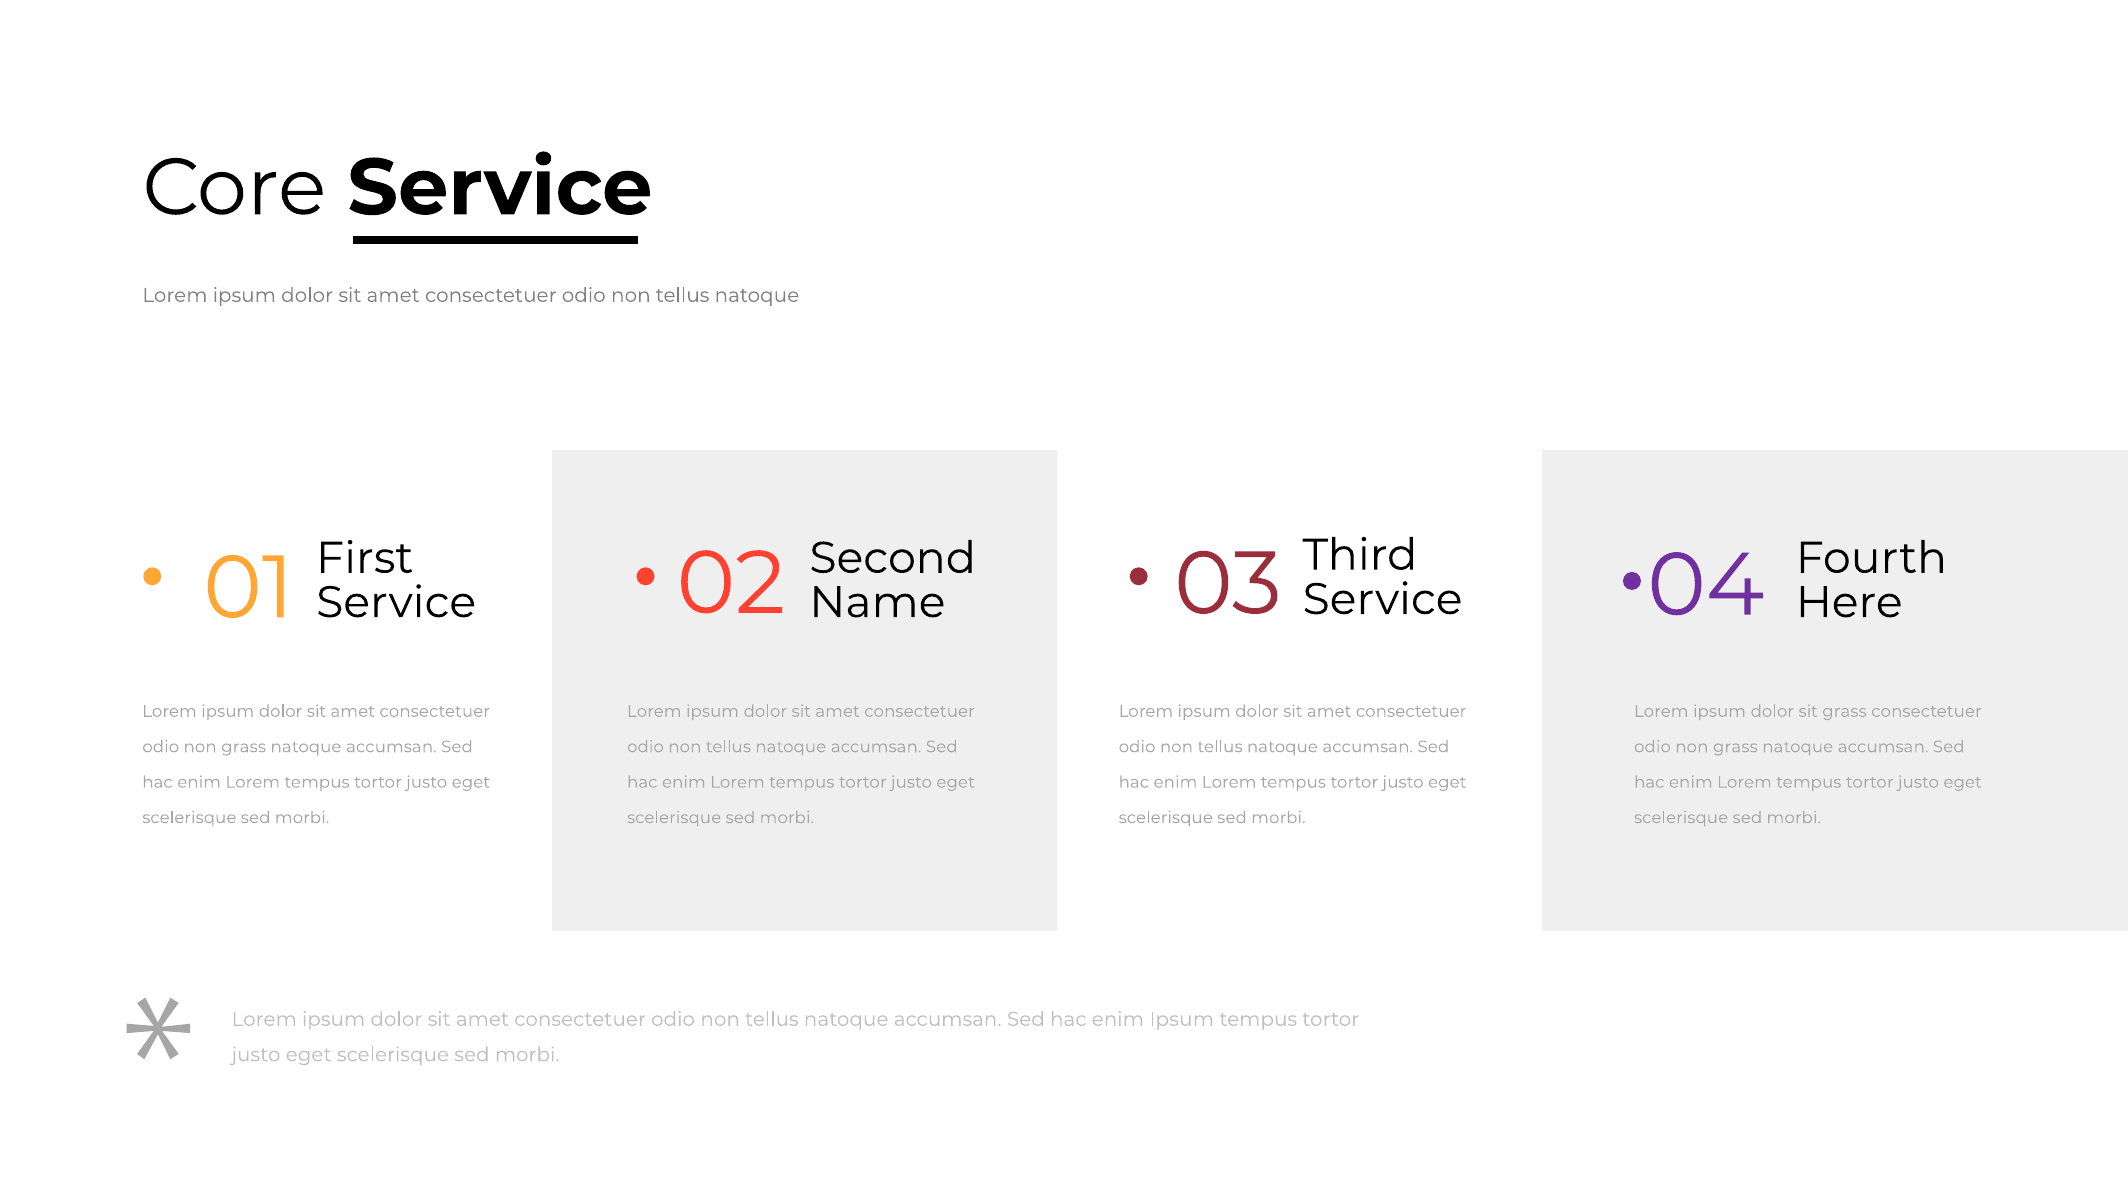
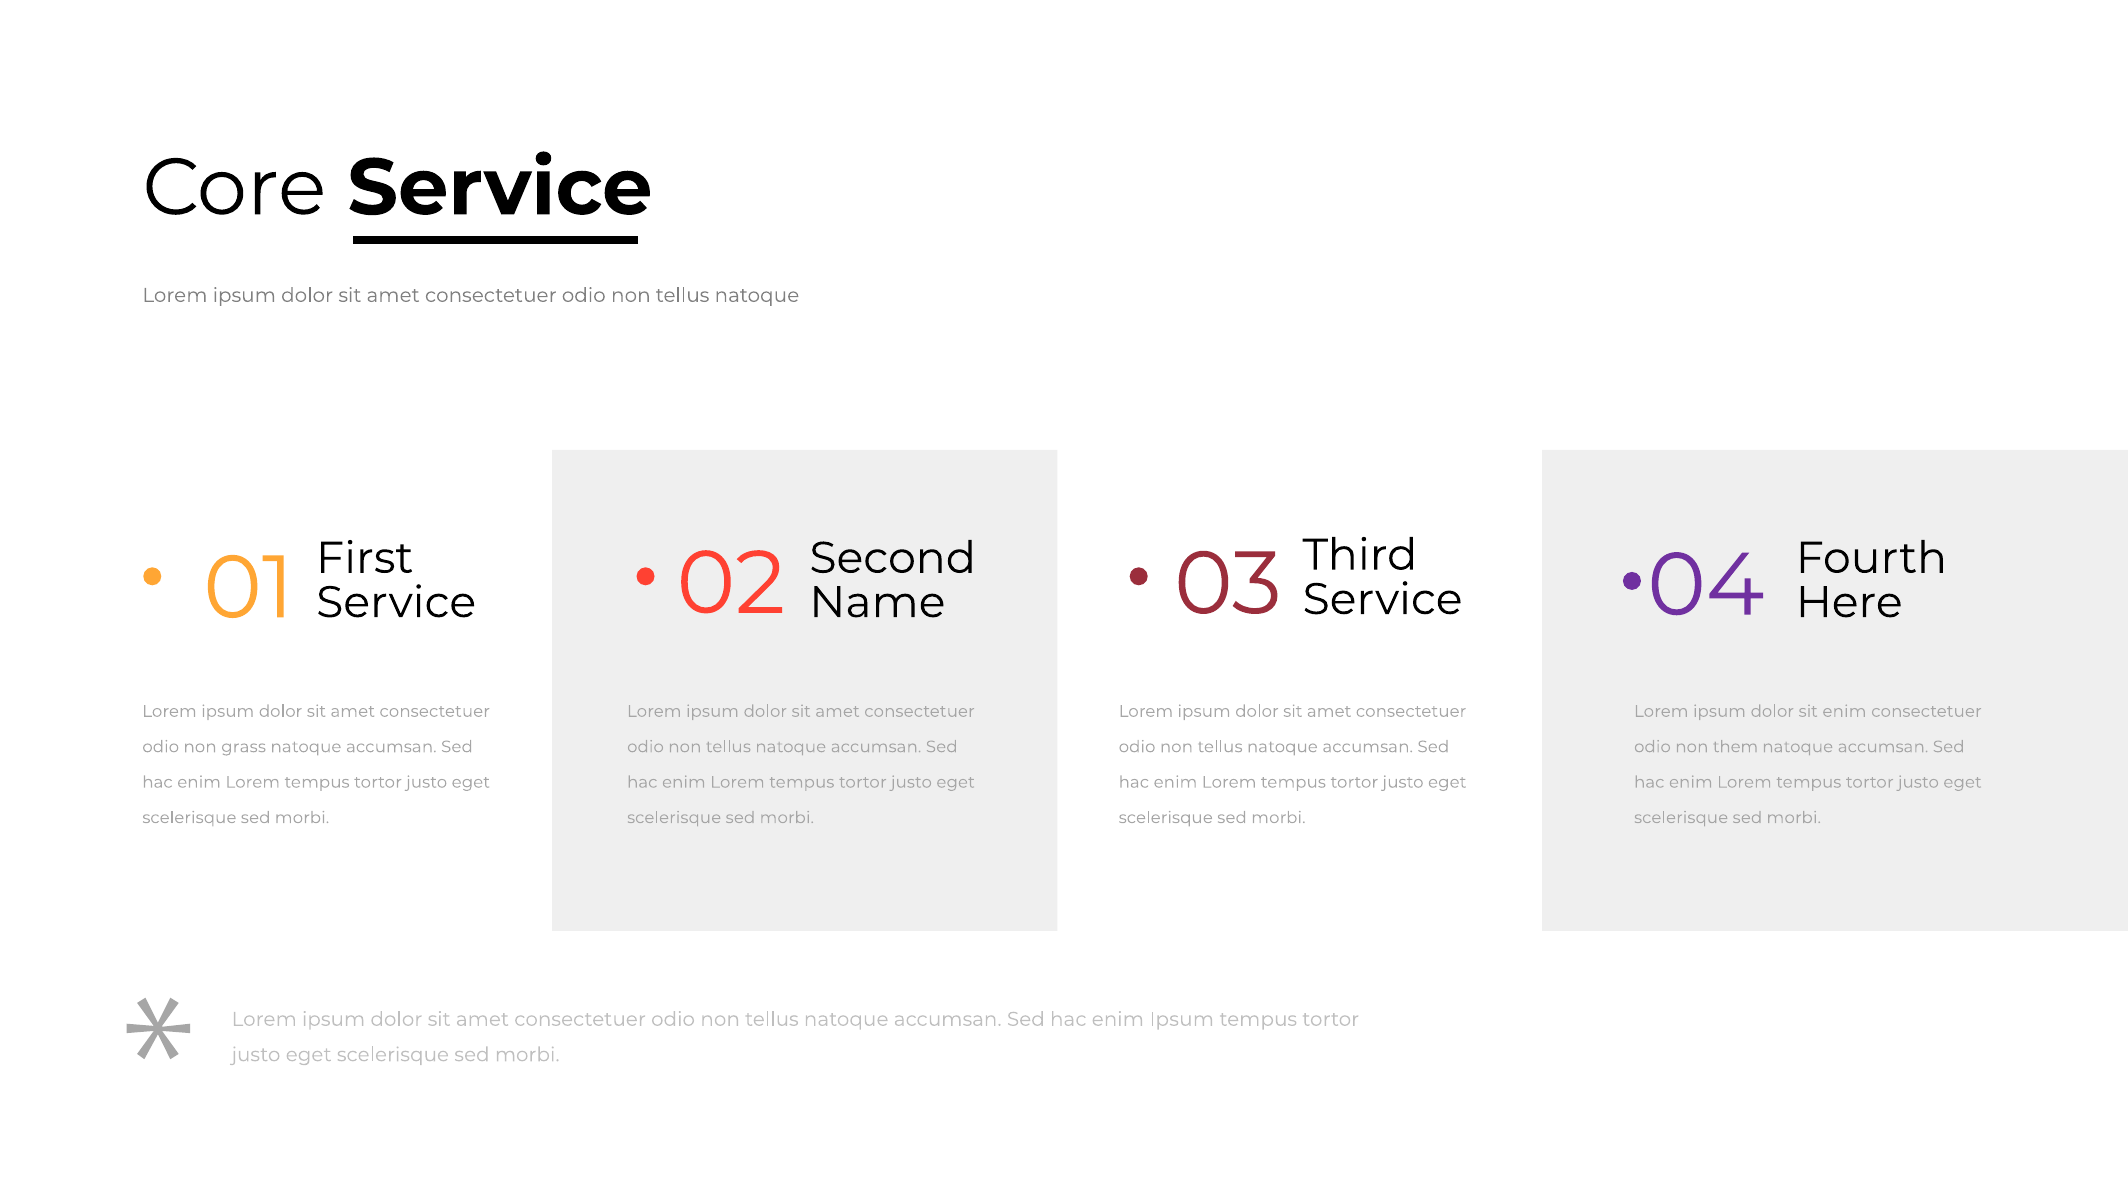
sit grass: grass -> enim
grass at (1735, 747): grass -> them
